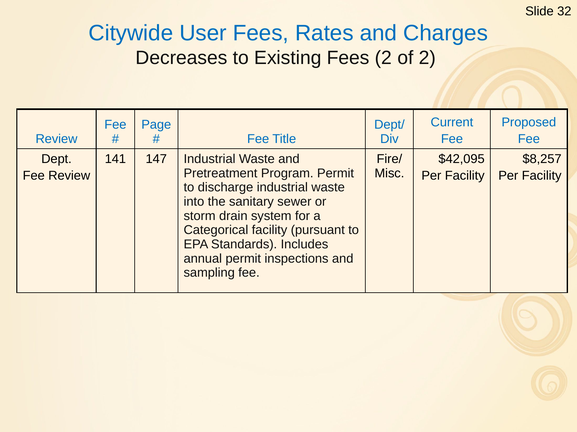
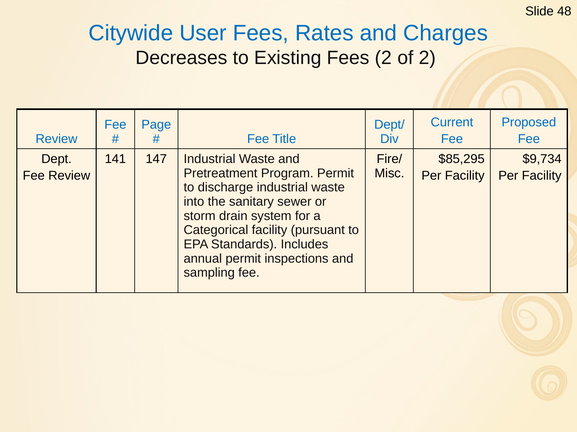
32: 32 -> 48
$42,095: $42,095 -> $85,295
$8,257: $8,257 -> $9,734
